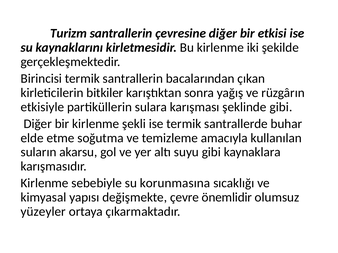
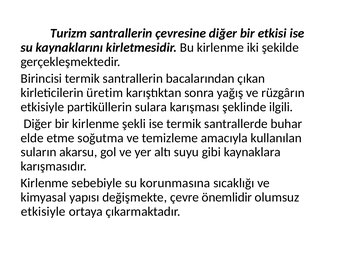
bitkiler: bitkiler -> üretim
şeklinde gibi: gibi -> ilgili
yüzeyler at (43, 212): yüzeyler -> etkisiyle
